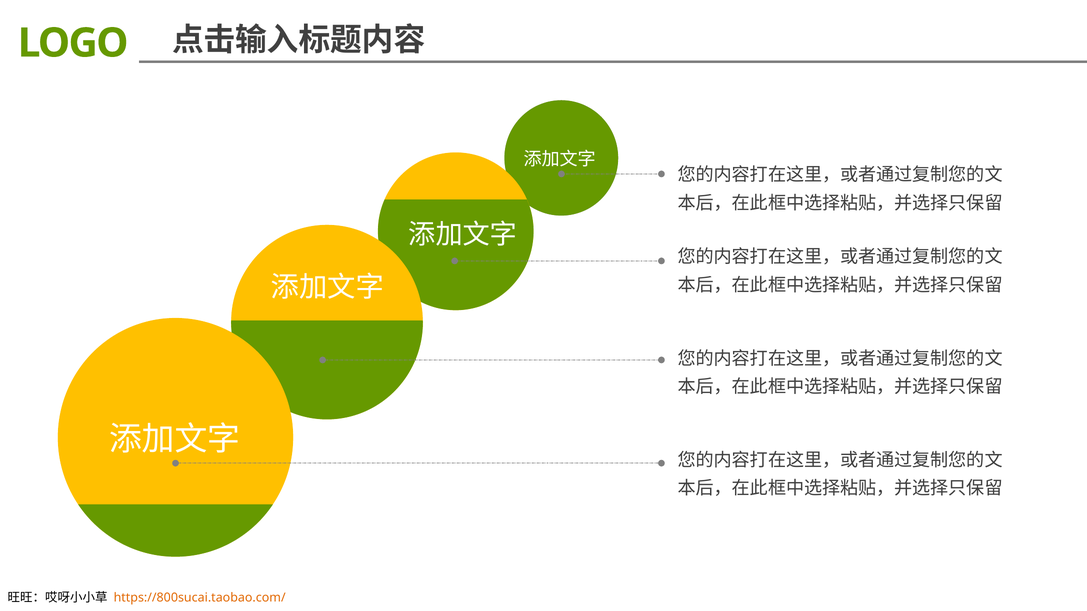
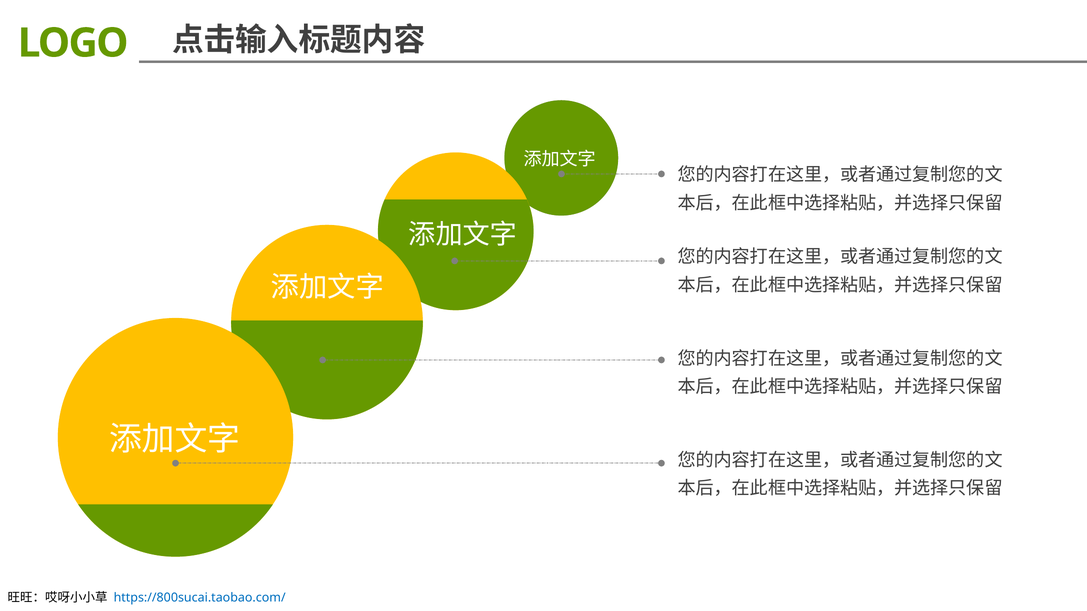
https://800sucai.taobao.com/ colour: orange -> blue
